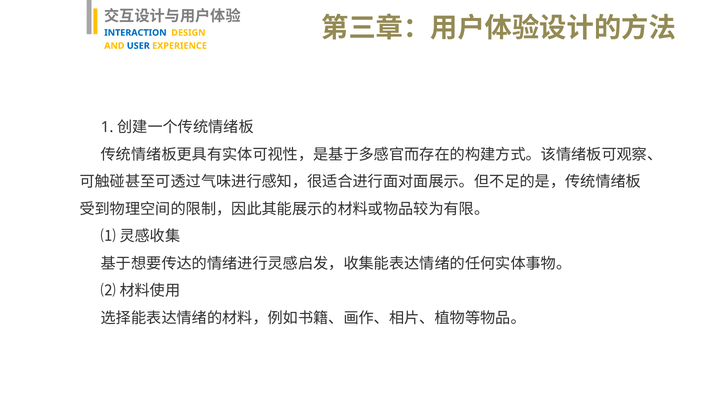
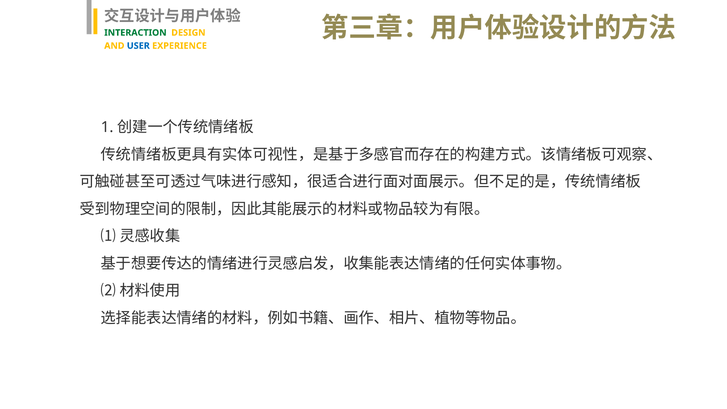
INTERACTION colour: blue -> green
